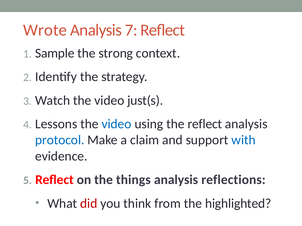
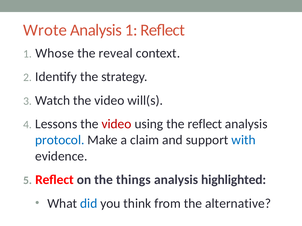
Analysis 7: 7 -> 1
Sample: Sample -> Whose
strong: strong -> reveal
just(s: just(s -> will(s
video at (117, 124) colour: blue -> red
reflections: reflections -> highlighted
did colour: red -> blue
highlighted: highlighted -> alternative
